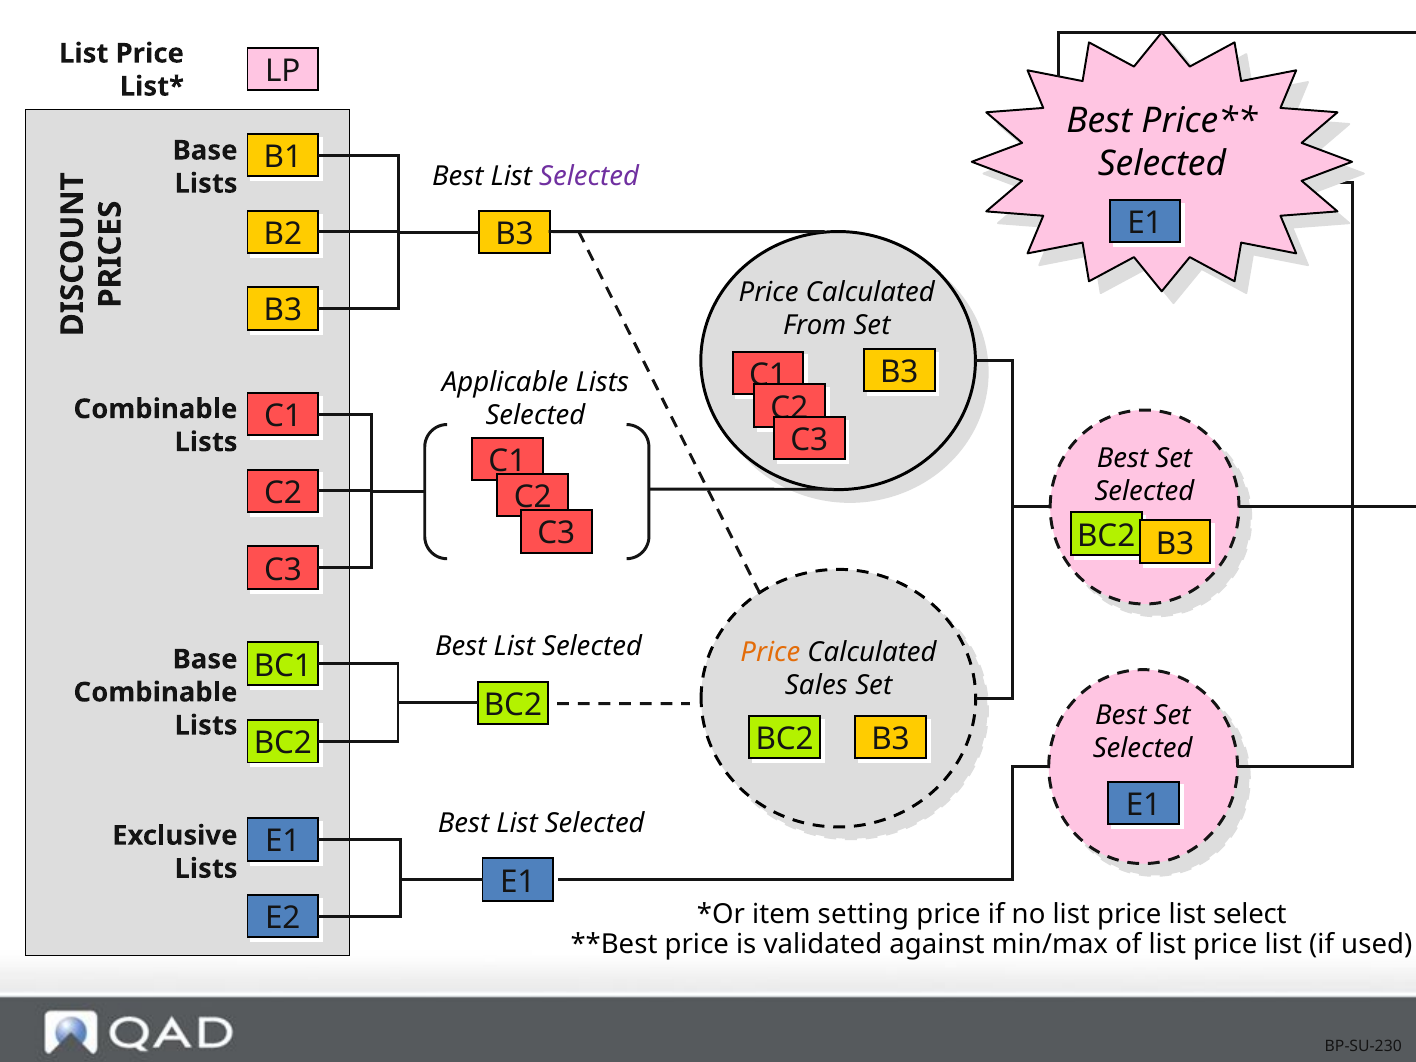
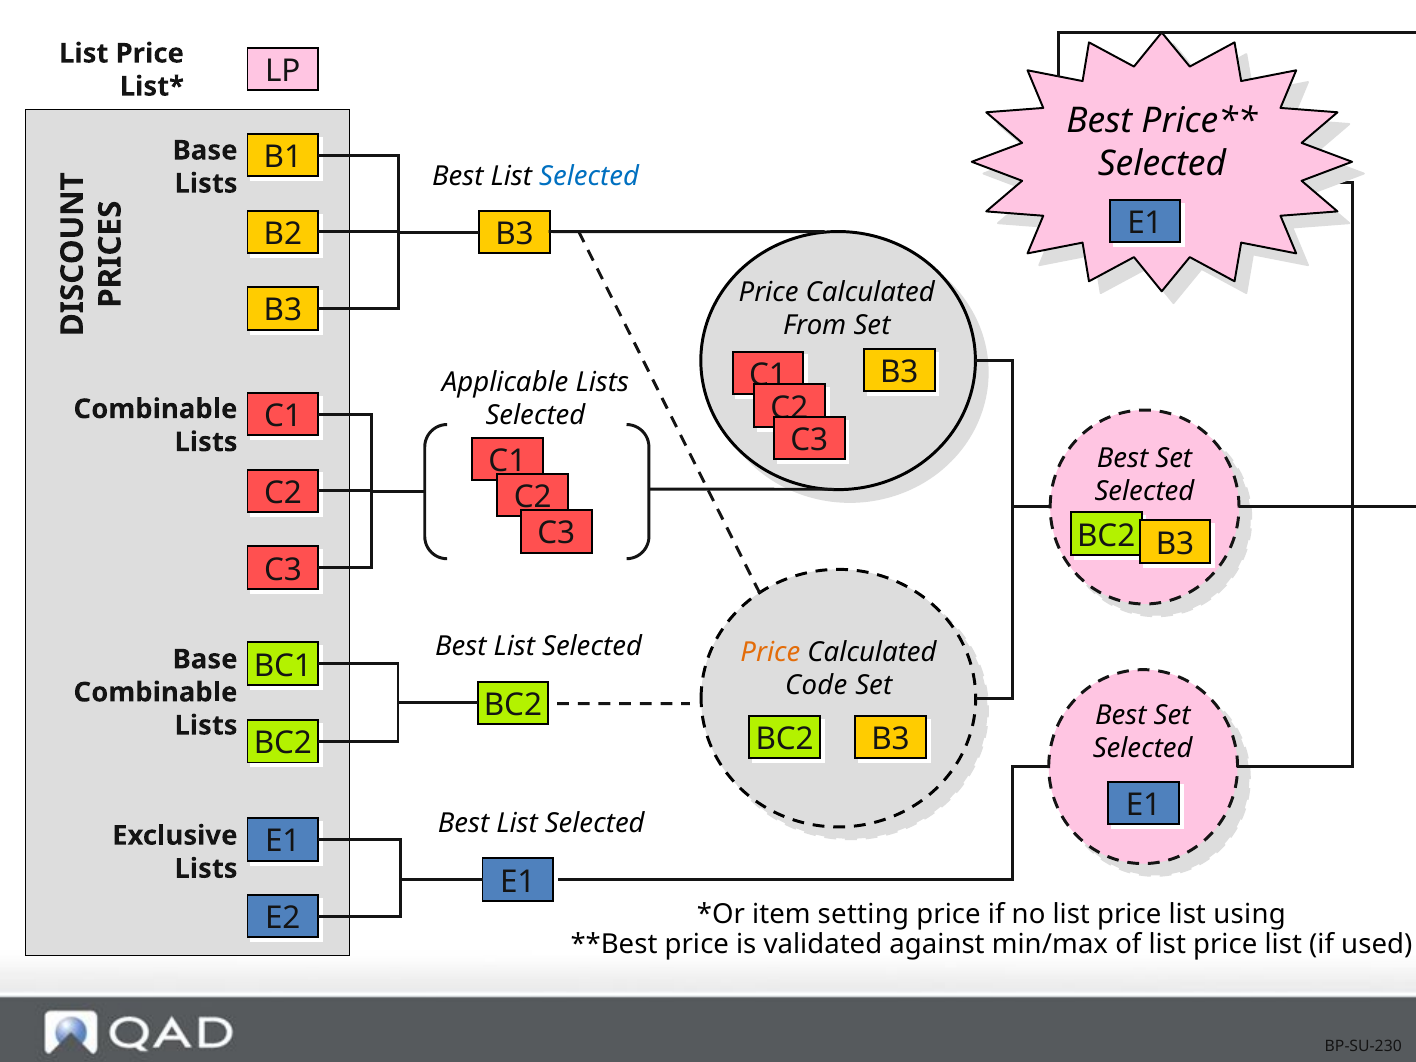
Selected at (589, 176) colour: purple -> blue
Sales: Sales -> Code
select: select -> using
